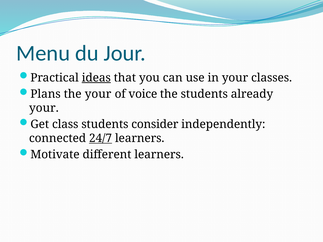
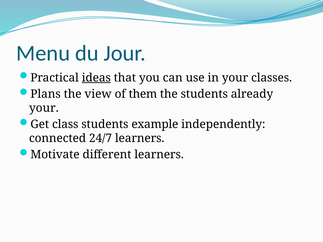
the your: your -> view
voice: voice -> them
consider: consider -> example
24/7 underline: present -> none
